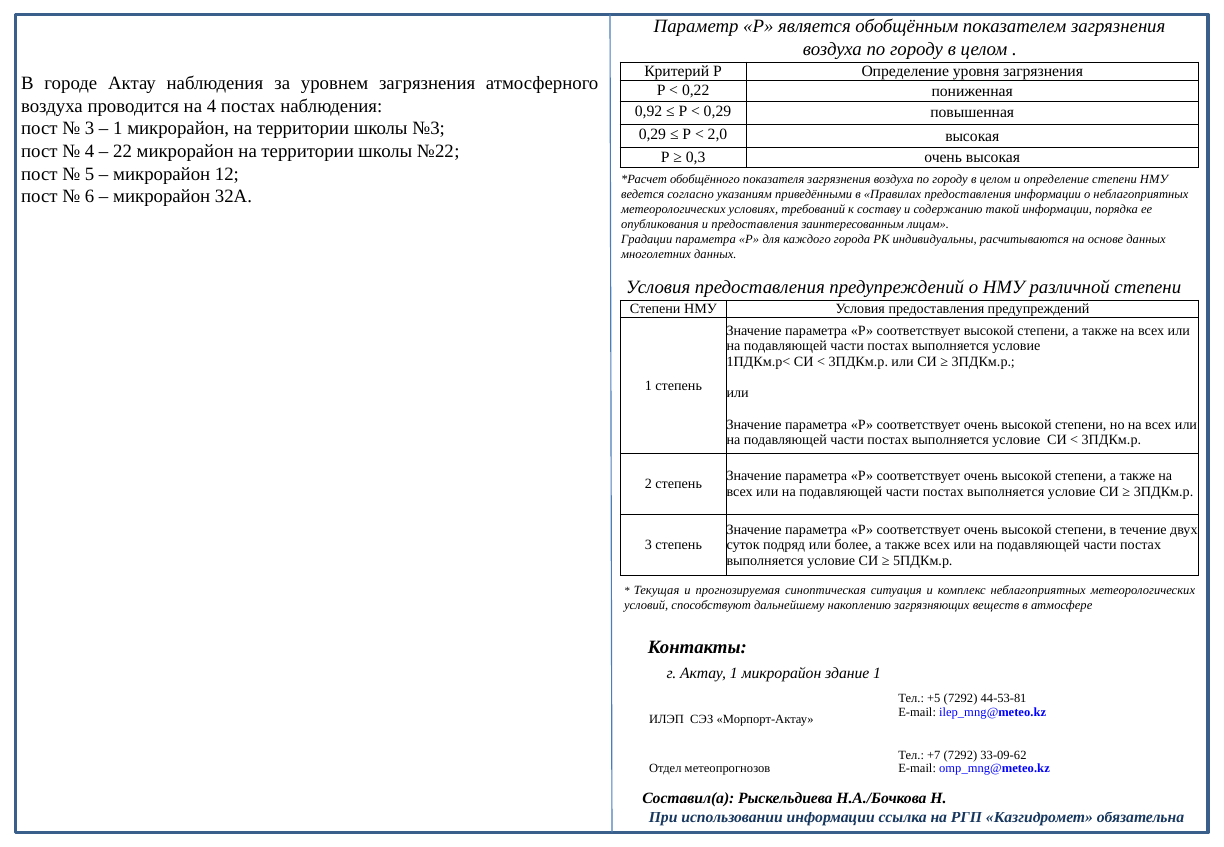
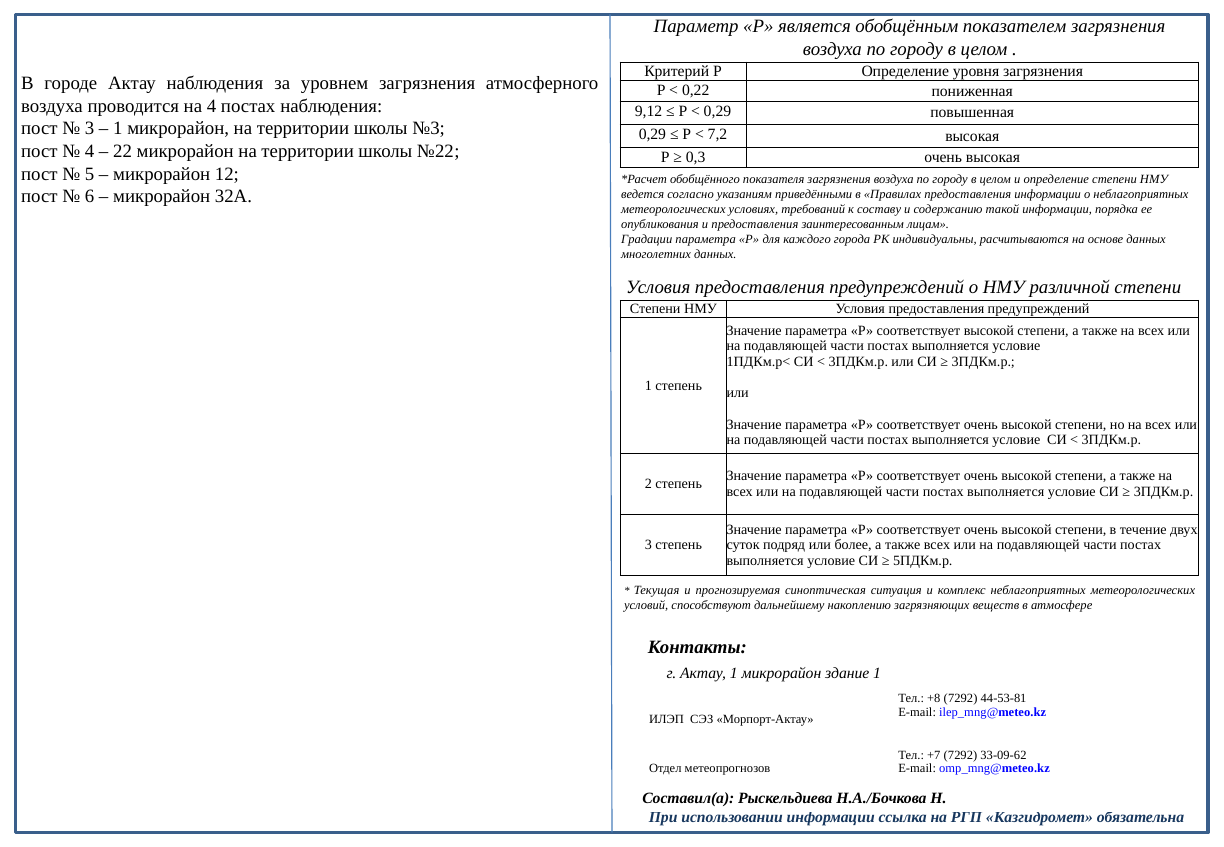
0,92: 0,92 -> 9,12
2,0: 2,0 -> 7,2
+5: +5 -> +8
